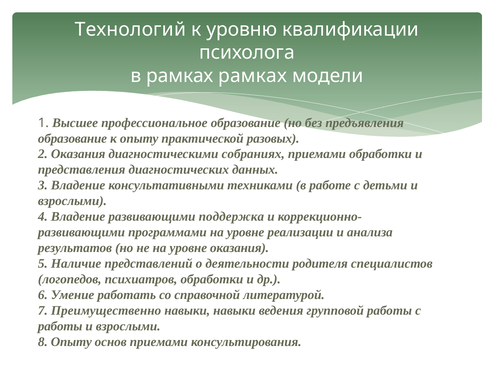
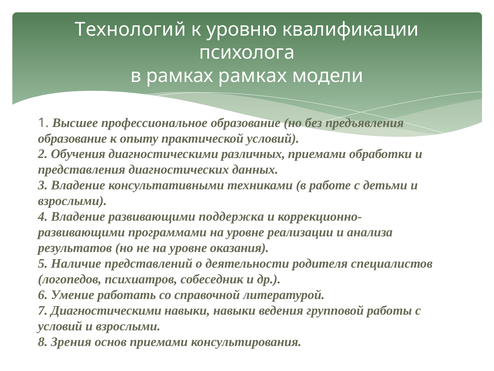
практической разовых: разовых -> условий
2 Оказания: Оказания -> Обучения
собраниях: собраниях -> различных
психиатров обработки: обработки -> собеседник
7 Преимущественно: Преимущественно -> Диагностическими
работы at (60, 326): работы -> условий
8 Опыту: Опыту -> Зрения
